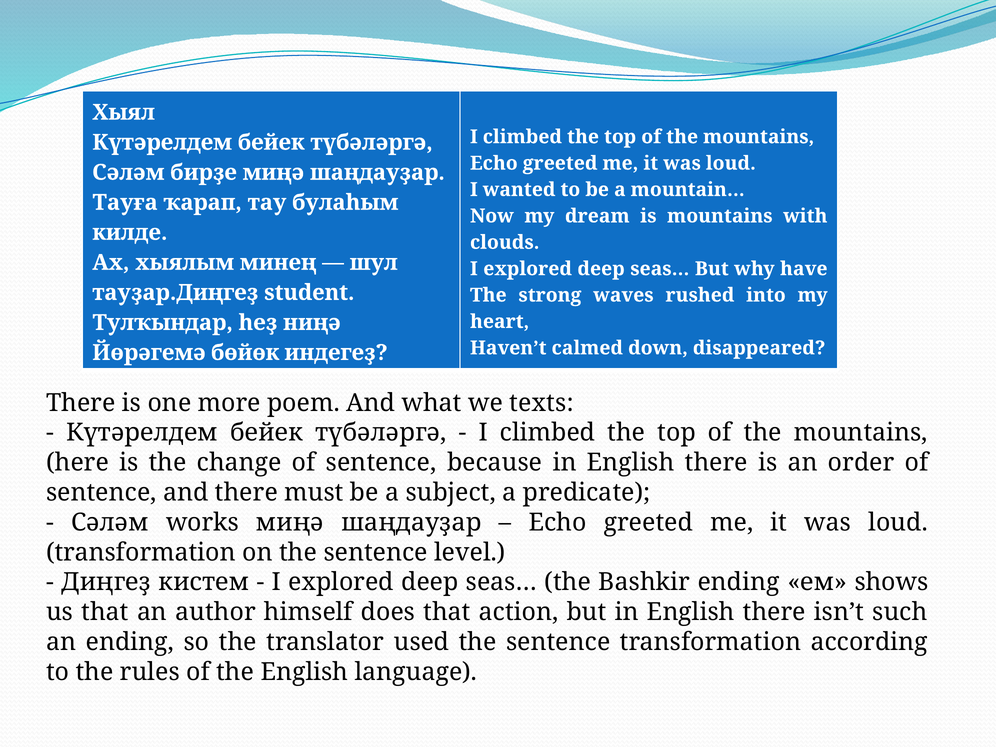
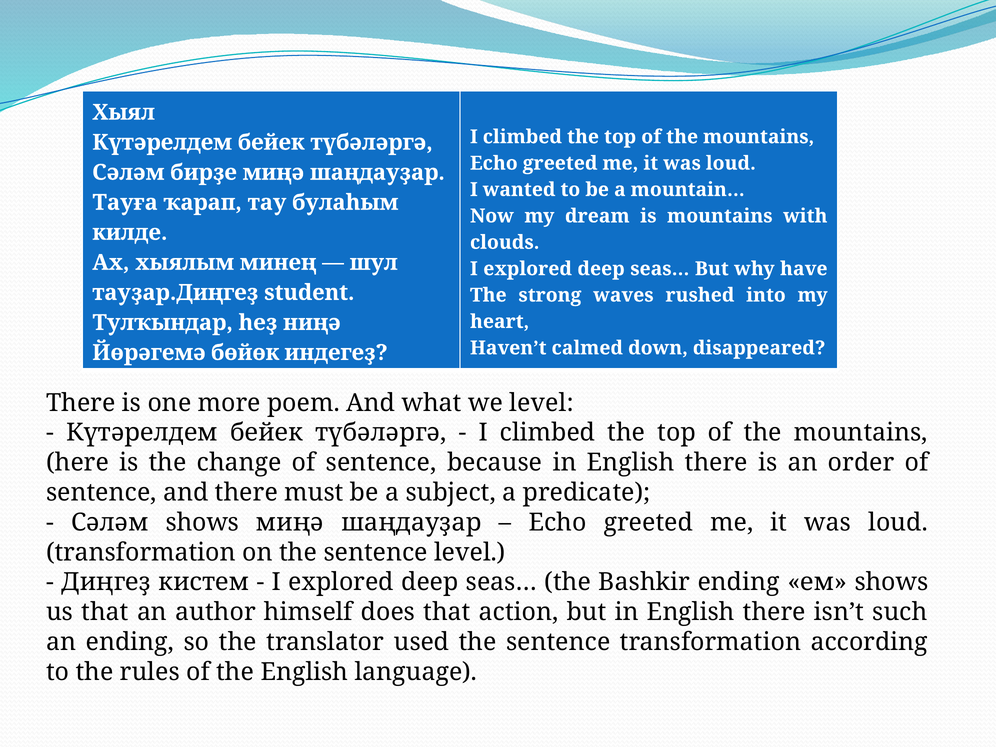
we texts: texts -> level
Сәләм works: works -> shows
